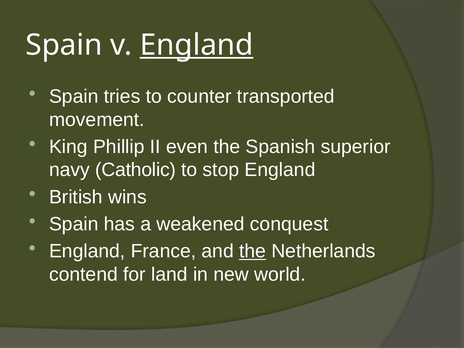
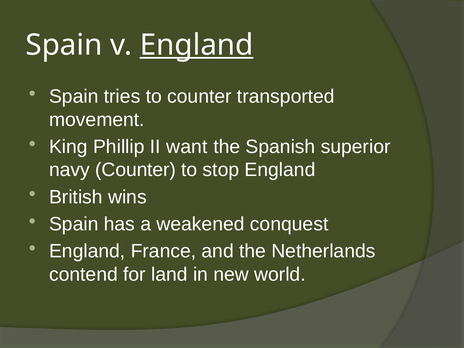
even: even -> want
navy Catholic: Catholic -> Counter
the at (253, 251) underline: present -> none
